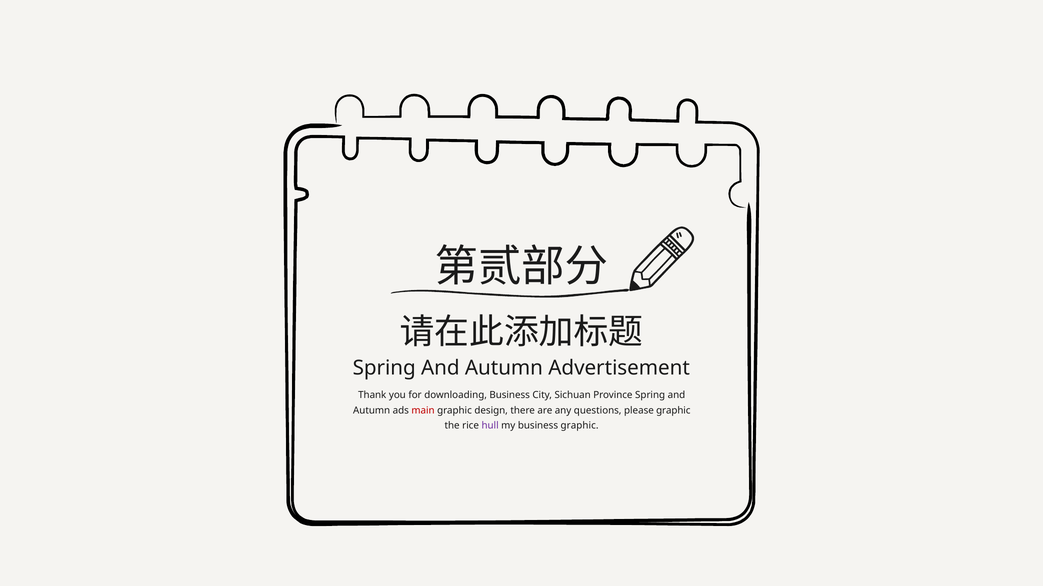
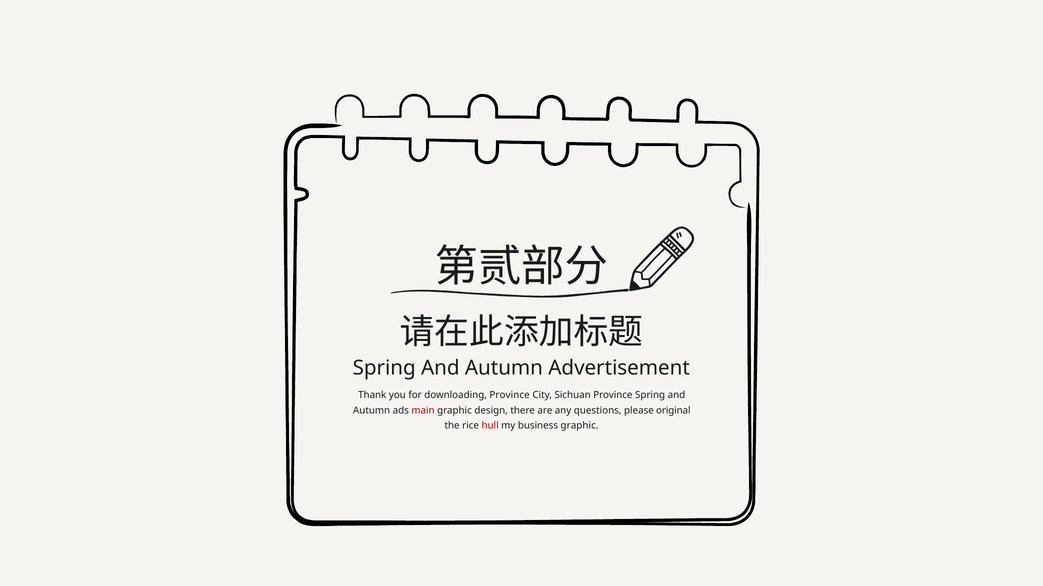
downloading Business: Business -> Province
please graphic: graphic -> original
hull colour: purple -> red
